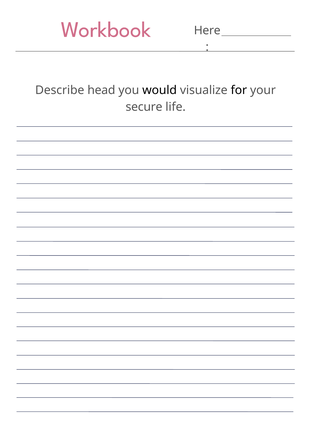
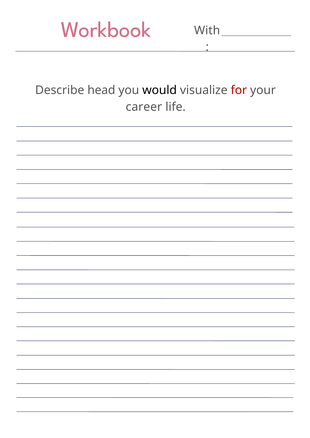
Here: Here -> With
for colour: black -> red
secure: secure -> career
